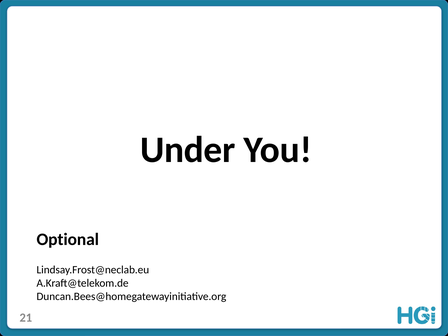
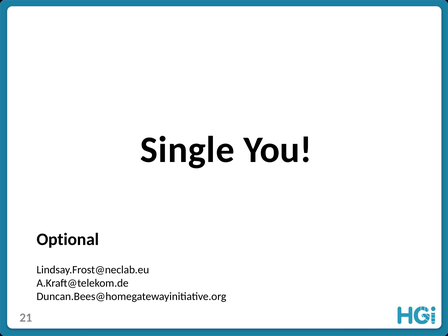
Under: Under -> Single
